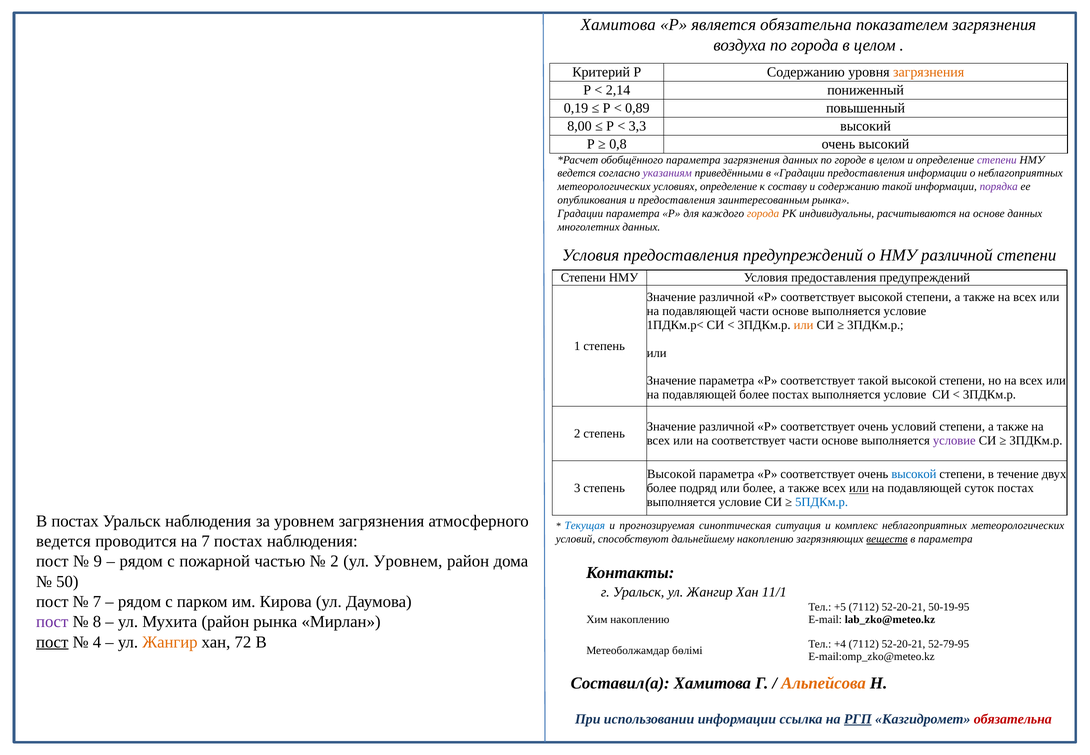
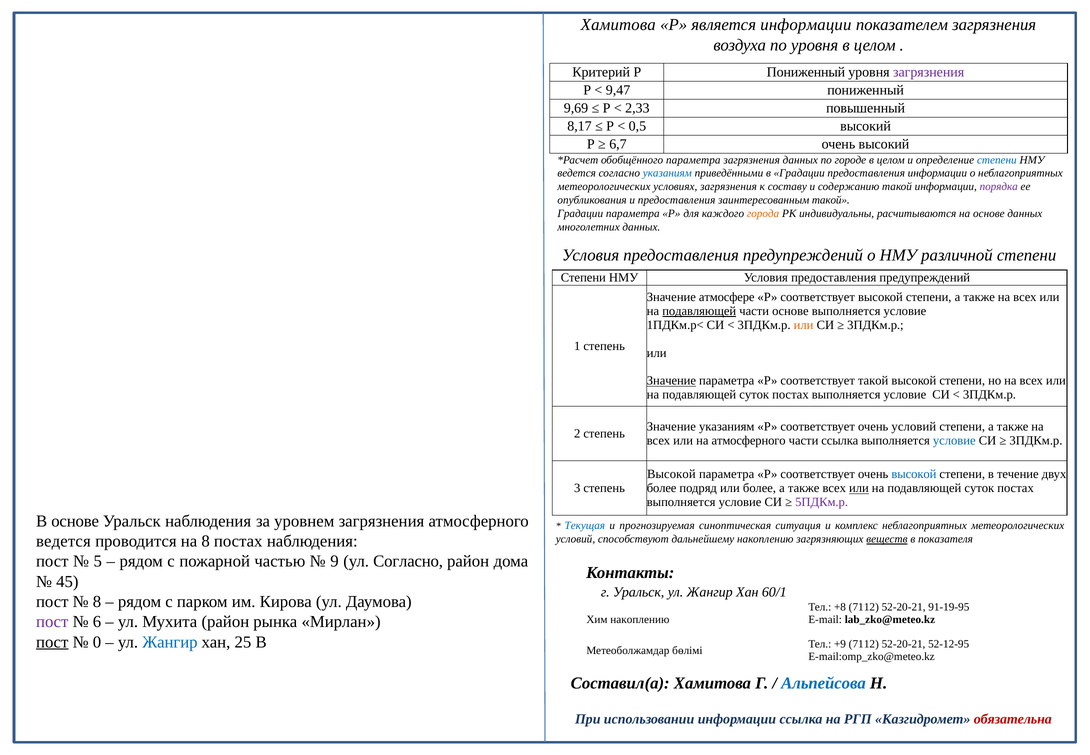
является обязательна: обязательна -> информации
по города: города -> уровня
Р Содержанию: Содержанию -> Пониженный
загрязнения at (929, 72) colour: orange -> purple
2,14: 2,14 -> 9,47
0,19: 0,19 -> 9,69
0,89: 0,89 -> 2,33
8,00: 8,00 -> 8,17
3,3: 3,3 -> 0,5
0,8: 0,8 -> 6,7
степени at (997, 160) colour: purple -> blue
указаниям at (667, 173) colour: purple -> blue
условиях определение: определение -> загрязнения
заинтересованным рынка: рынка -> такой
различной at (727, 297): различной -> атмосфере
подавляющей at (699, 311) underline: none -> present
Значение at (671, 381) underline: none -> present
более at (754, 394): более -> суток
различной at (727, 427): различной -> указаниям
на соответствует: соответствует -> атмосферного
основе at (840, 440): основе -> ссылка
условие at (954, 440) colour: purple -> blue
5ПДКм.р colour: blue -> purple
В постах: постах -> основе
на 7: 7 -> 8
в параметра: параметра -> показателя
9: 9 -> 5
2 at (335, 561): 2 -> 9
ул Уровнем: Уровнем -> Согласно
50: 50 -> 45
11/1: 11/1 -> 60/1
7 at (97, 601): 7 -> 8
+5: +5 -> +8
50-19-95: 50-19-95 -> 91-19-95
8: 8 -> 6
4: 4 -> 0
Жангир at (170, 642) colour: orange -> blue
72: 72 -> 25
+4: +4 -> +9
52-79-95: 52-79-95 -> 52-12-95
Альпейсова colour: orange -> blue
РГП underline: present -> none
